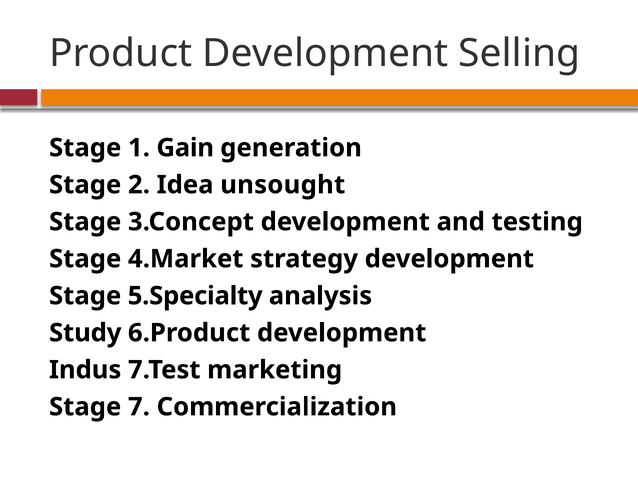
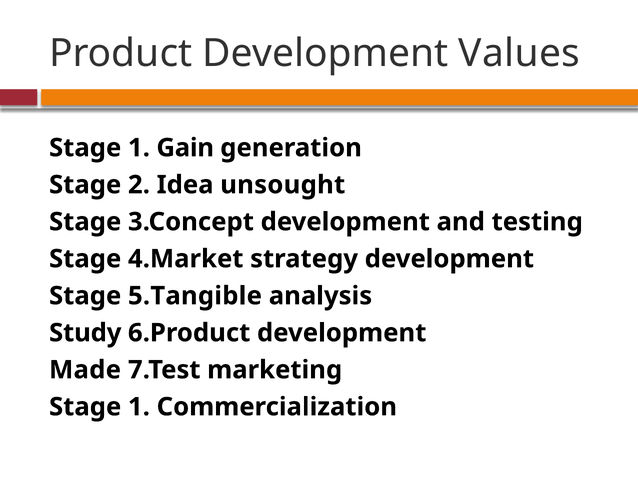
Selling: Selling -> Values
5.Specialty: 5.Specialty -> 5.Tangible
Indus: Indus -> Made
7 at (139, 407): 7 -> 1
